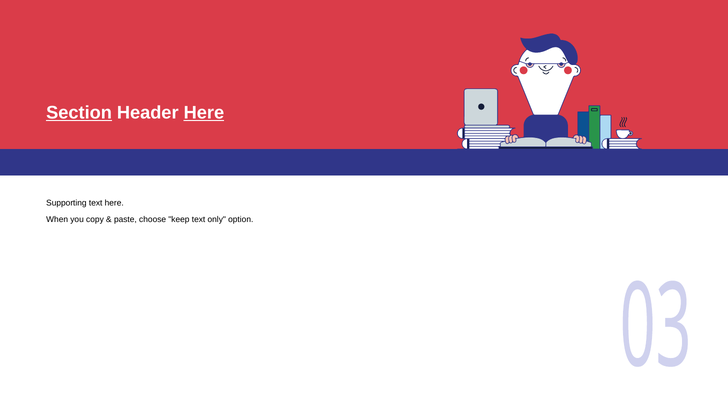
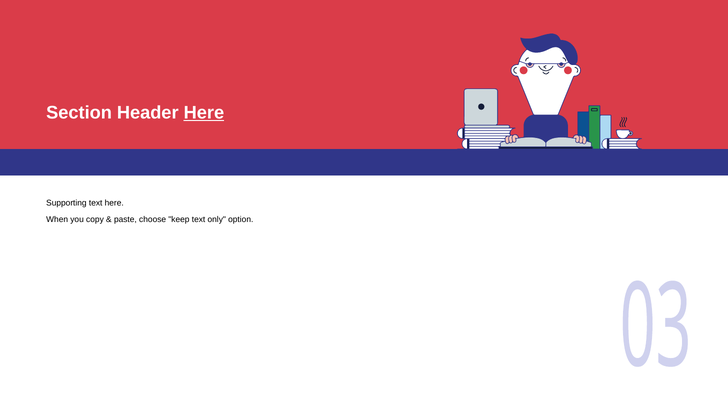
Section underline: present -> none
